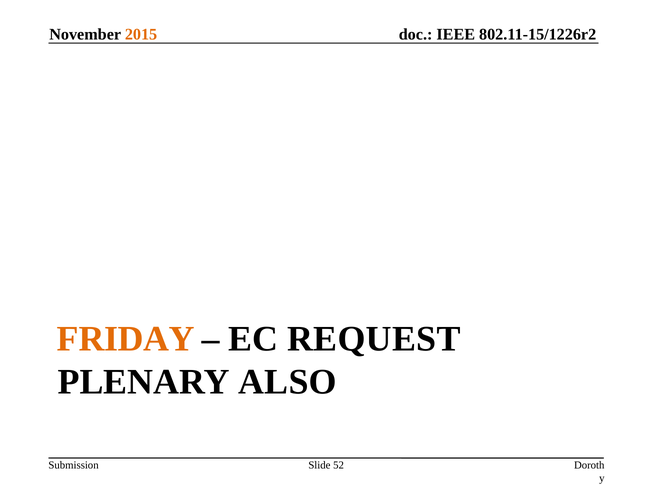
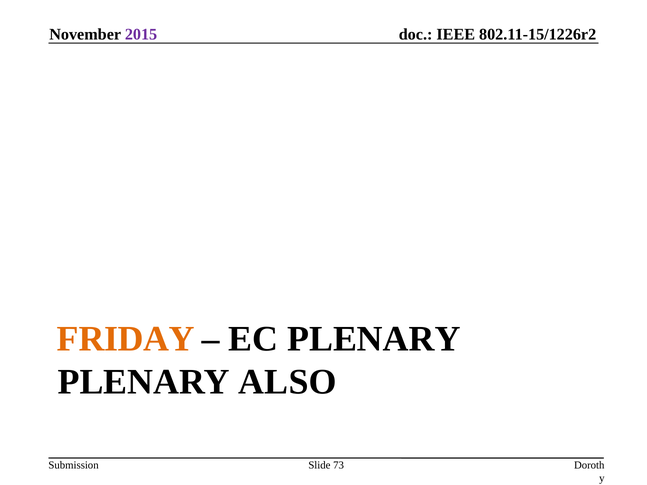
2015 colour: orange -> purple
EC REQUEST: REQUEST -> PLENARY
52: 52 -> 73
